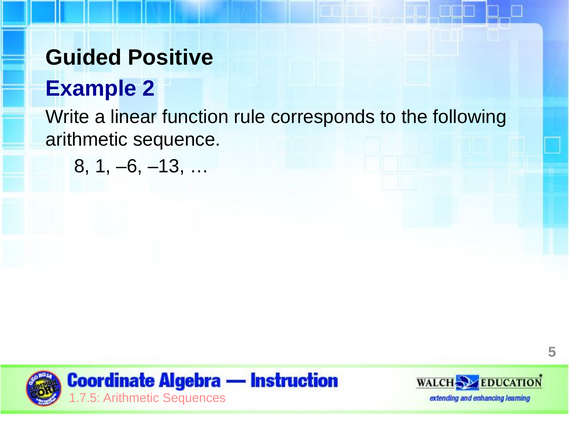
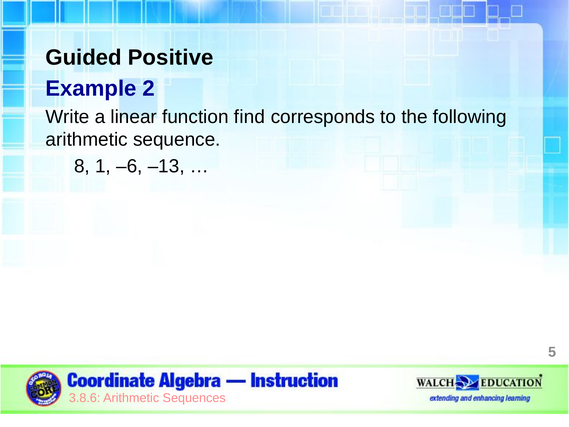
rule: rule -> find
1.7.5: 1.7.5 -> 3.8.6
